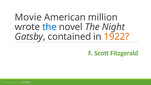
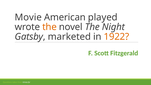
million: million -> played
the at (49, 27) colour: blue -> orange
contained: contained -> marketed
